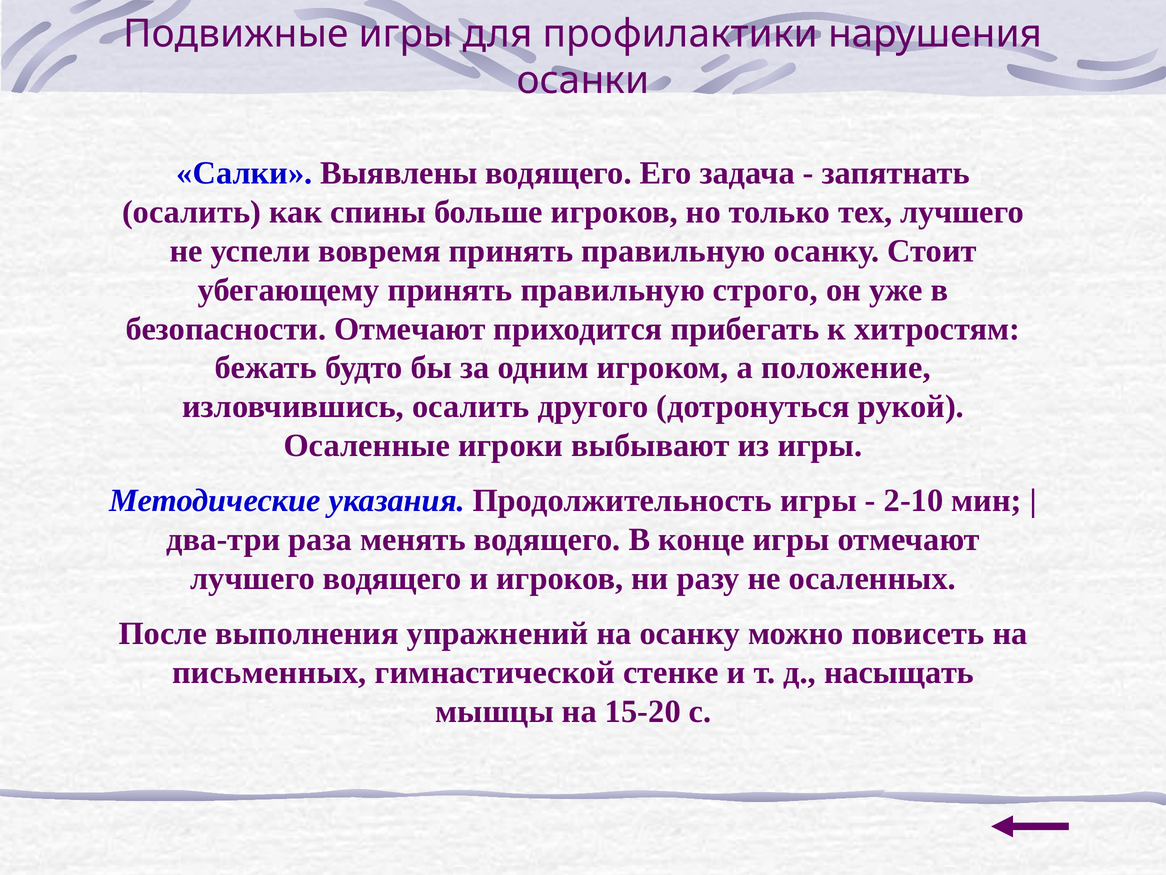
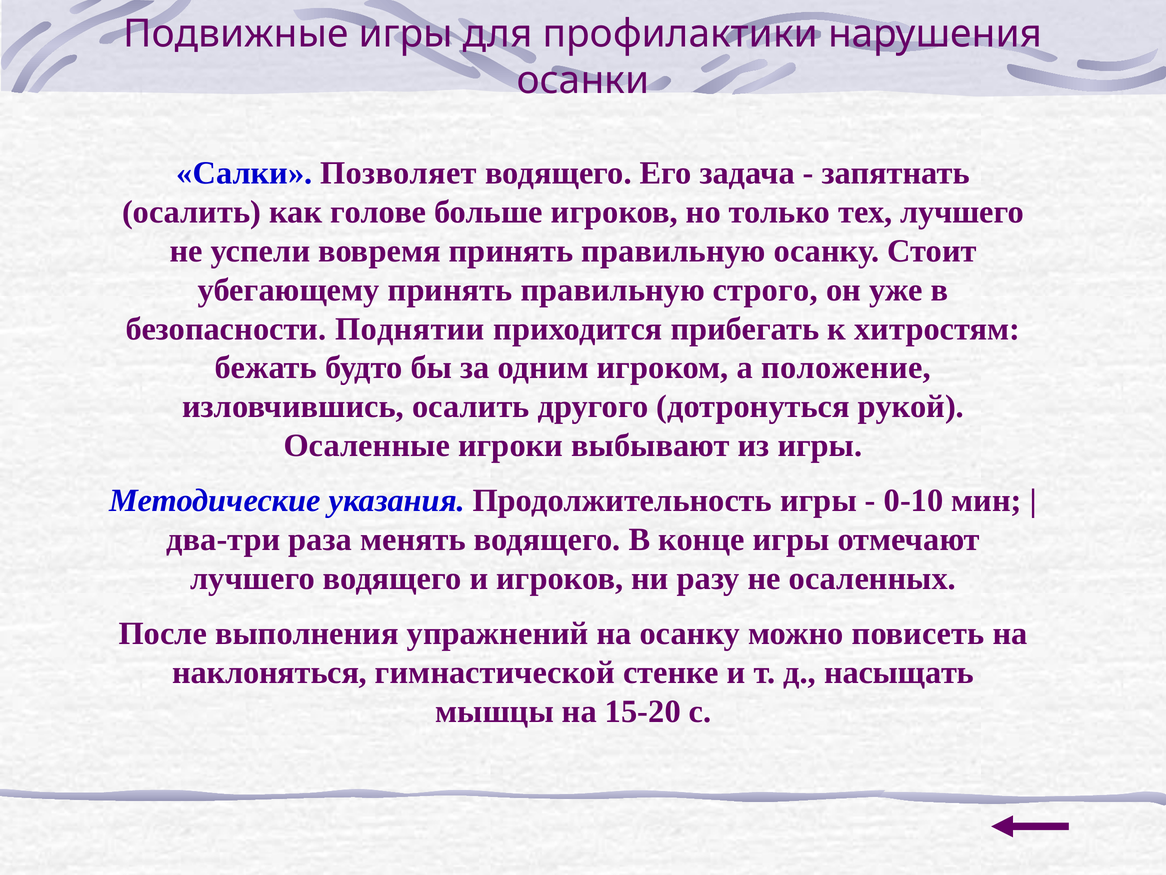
Выявлены: Выявлены -> Позволяет
спины: спины -> голове
безопасности Отмечают: Отмечают -> Поднятии
2-10: 2-10 -> 0-10
письменных: письменных -> наклоняться
